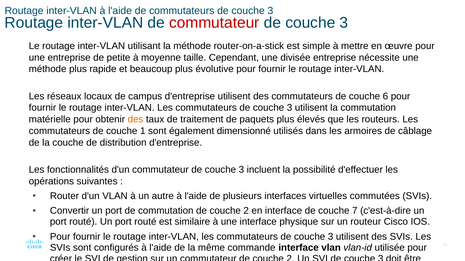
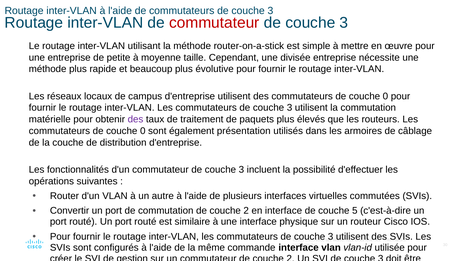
6 at (385, 96): 6 -> 0
des at (135, 120) colour: orange -> purple
1 at (143, 131): 1 -> 0
dimensionné: dimensionné -> présentation
7: 7 -> 5
